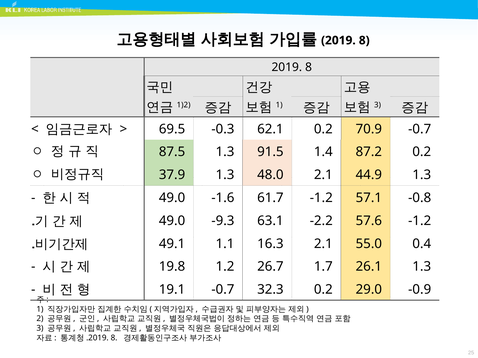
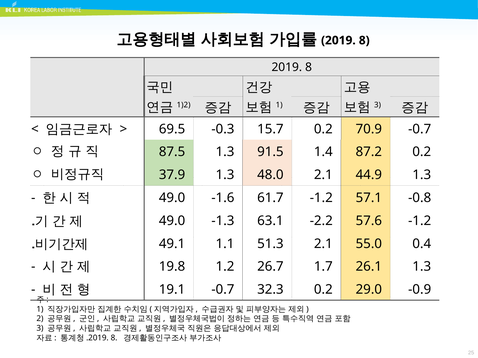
62.1: 62.1 -> 15.7
-9.3: -9.3 -> -1.3
16.3: 16.3 -> 51.3
